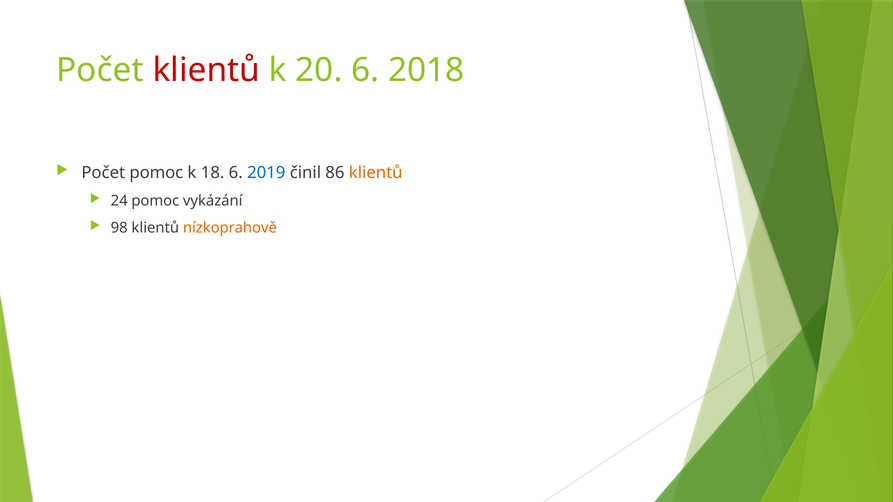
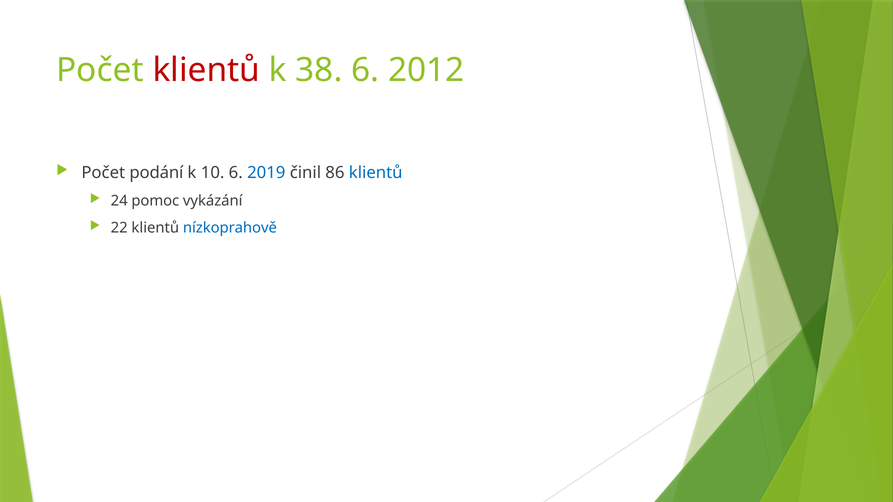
20: 20 -> 38
2018: 2018 -> 2012
Počet pomoc: pomoc -> podání
18: 18 -> 10
klientů at (376, 173) colour: orange -> blue
98: 98 -> 22
nízkoprahově colour: orange -> blue
